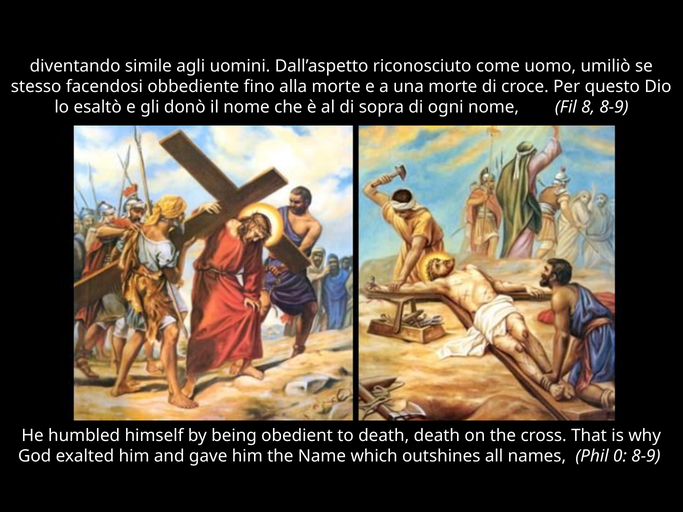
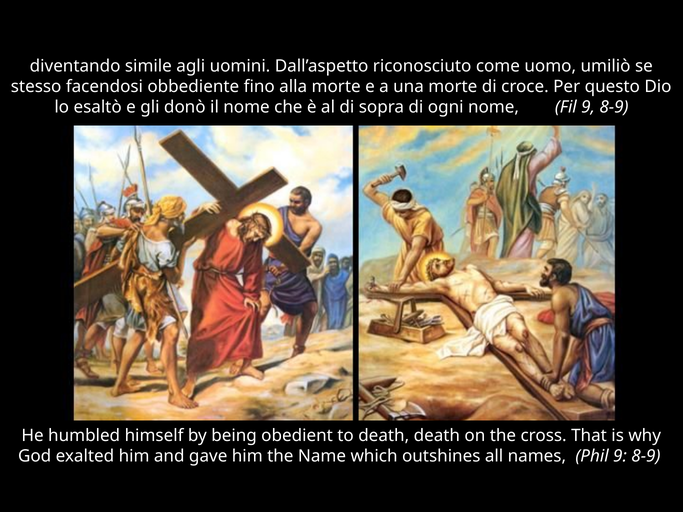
Fil 8: 8 -> 9
Phil 0: 0 -> 9
